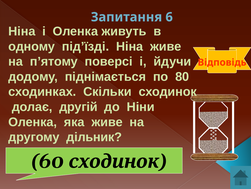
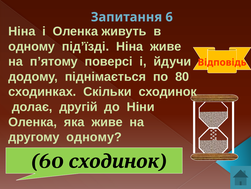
другому дільник: дільник -> одному
